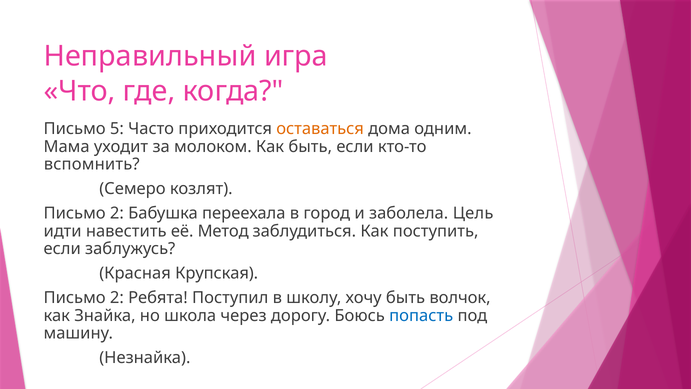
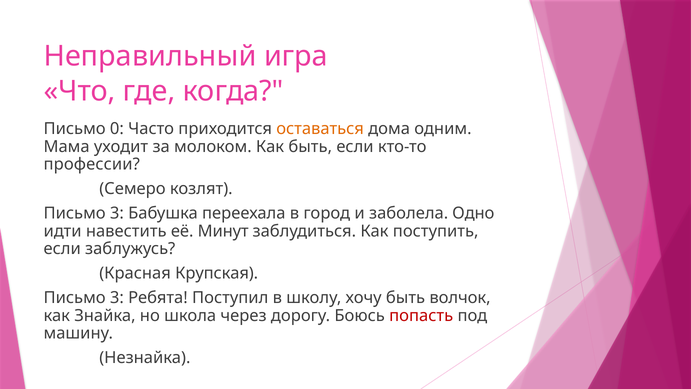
5: 5 -> 0
вспомнить: вспомнить -> профессии
2 at (117, 213): 2 -> 3
Цель: Цель -> Одно
Метод: Метод -> Минут
2 at (117, 297): 2 -> 3
попасть colour: blue -> red
